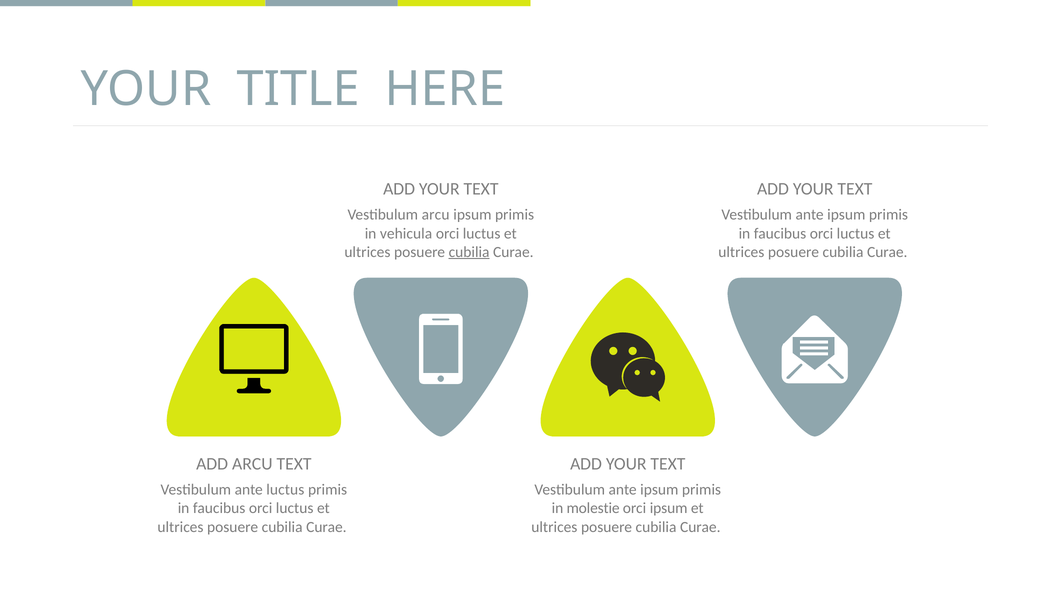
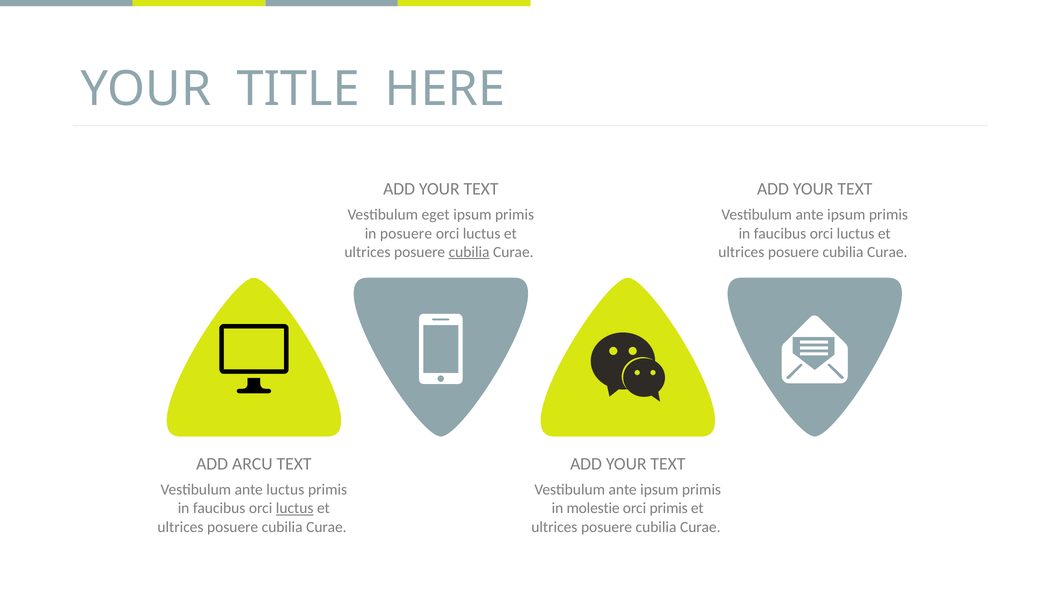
Vestibulum arcu: arcu -> eget
in vehicula: vehicula -> posuere
luctus at (295, 508) underline: none -> present
orci ipsum: ipsum -> primis
